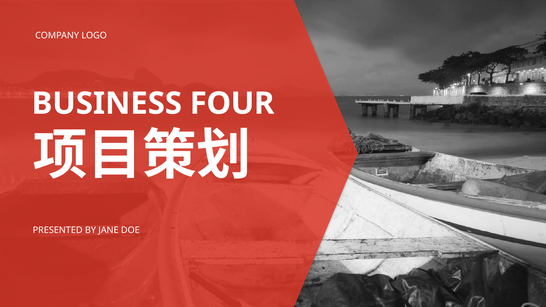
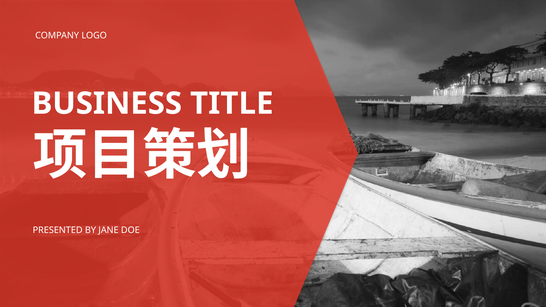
FOUR: FOUR -> TITLE
